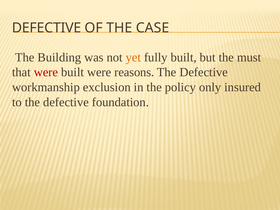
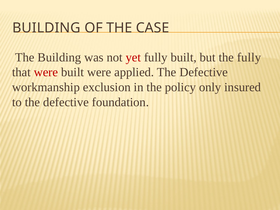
DEFECTIVE at (47, 28): DEFECTIVE -> BUILDING
yet colour: orange -> red
the must: must -> fully
reasons: reasons -> applied
